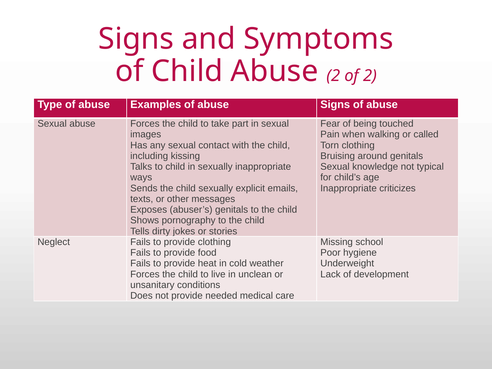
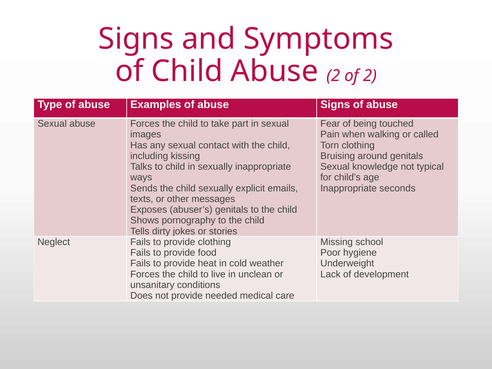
criticizes: criticizes -> seconds
